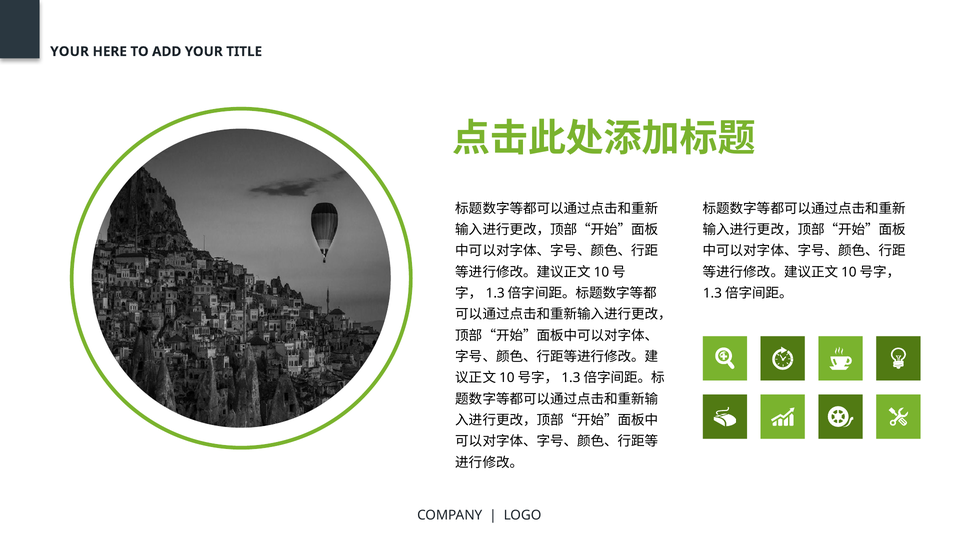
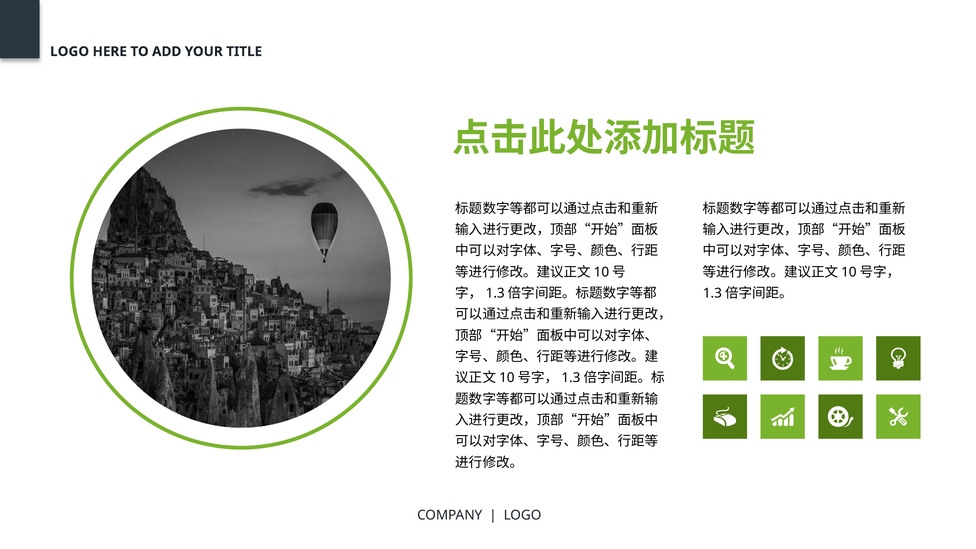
YOUR at (70, 52): YOUR -> LOGO
